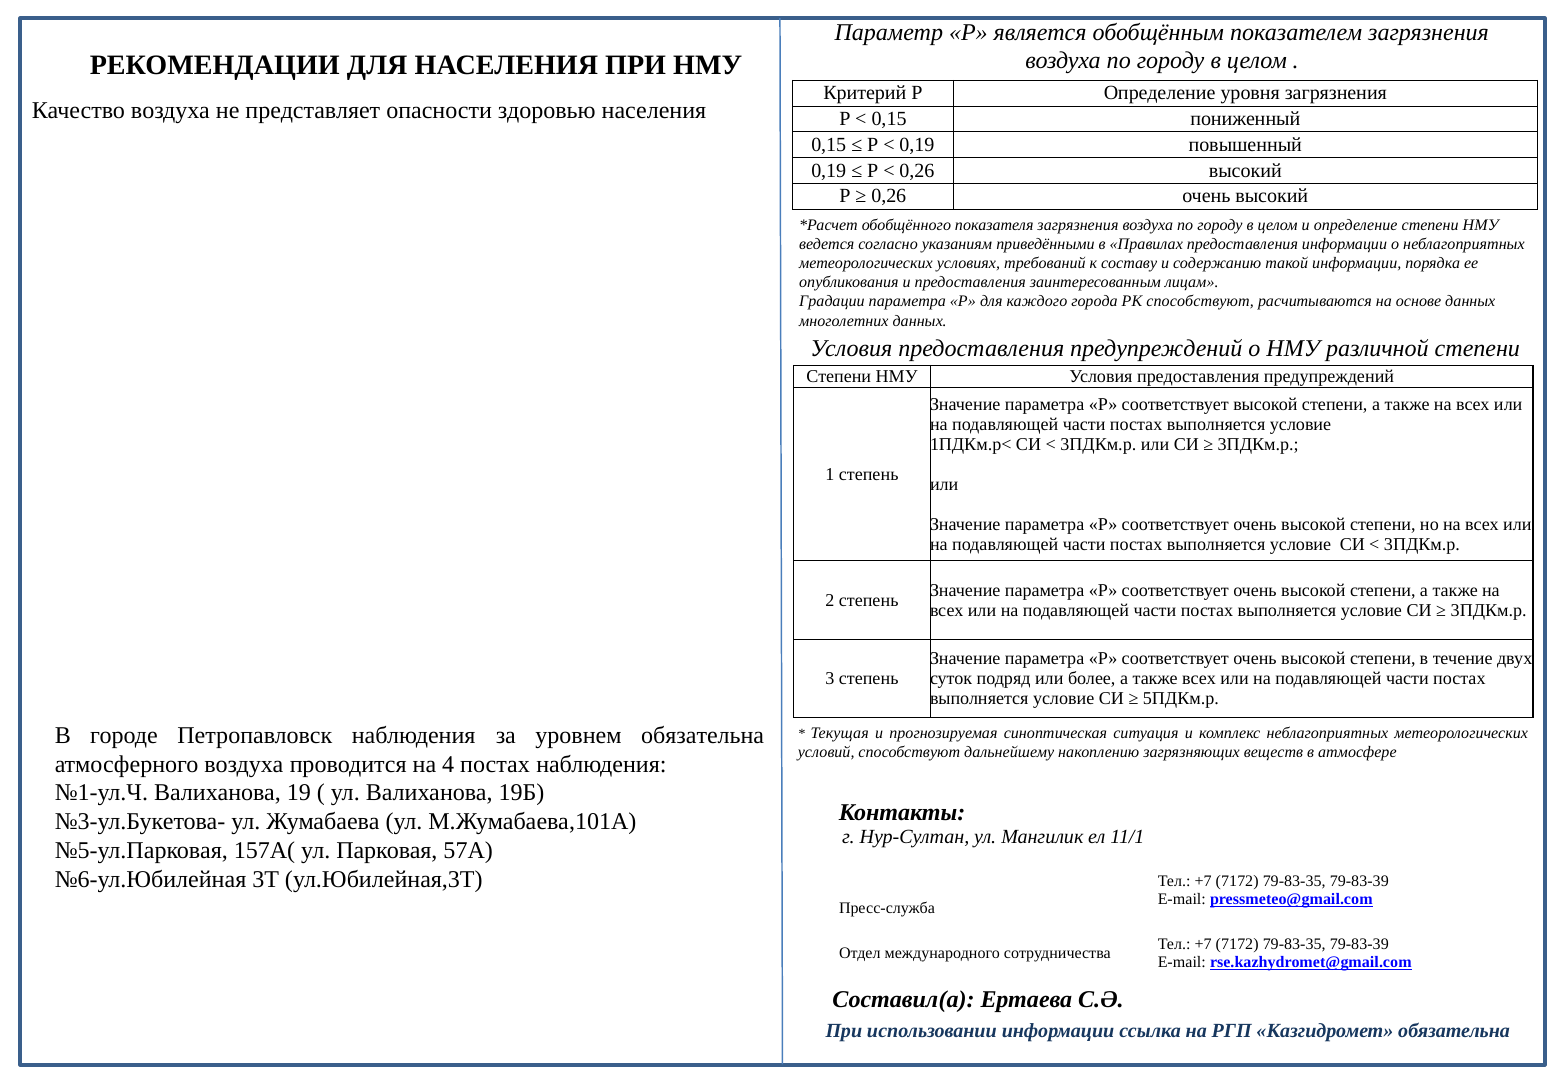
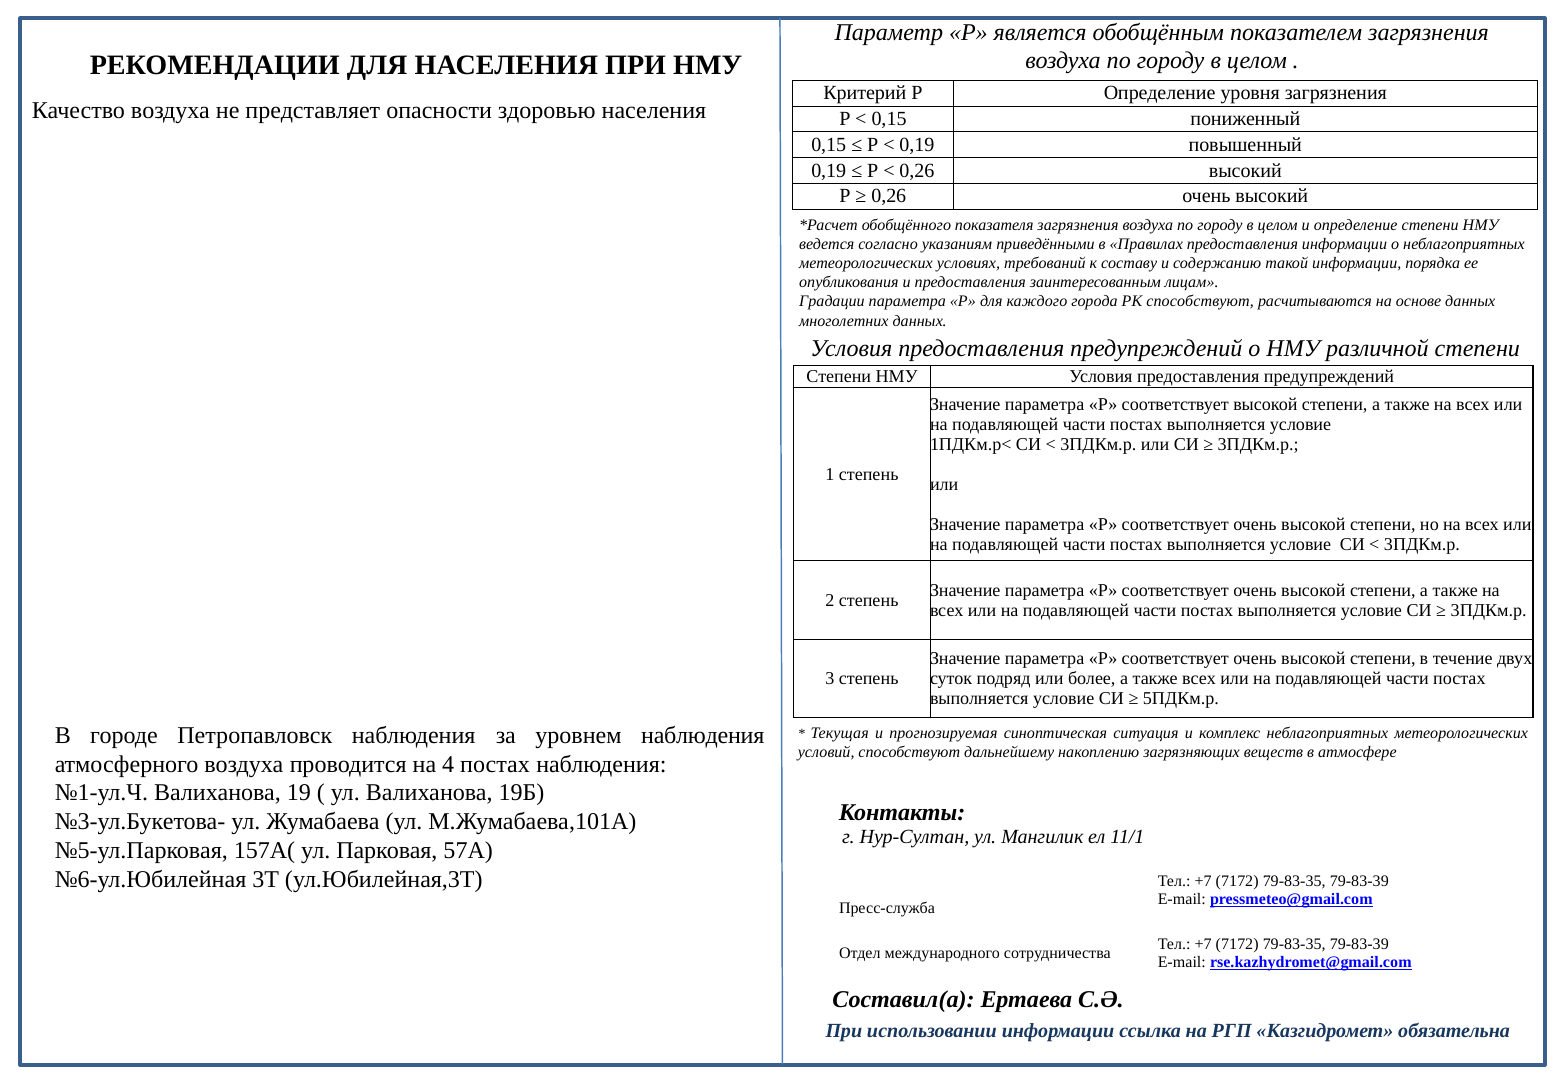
уровнем обязательна: обязательна -> наблюдения
